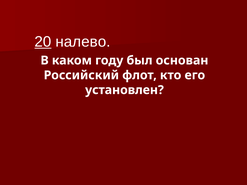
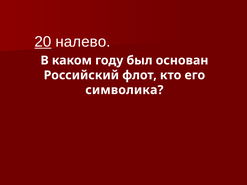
установлен: установлен -> символика
